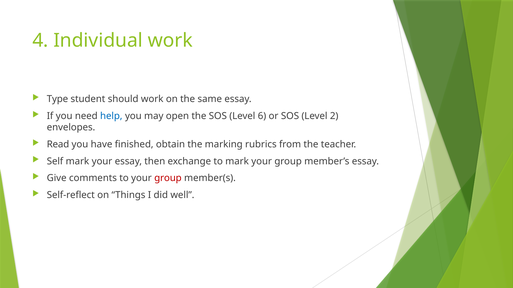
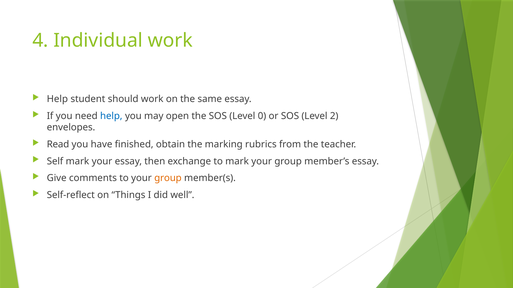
Type at (57, 99): Type -> Help
6: 6 -> 0
group at (168, 178) colour: red -> orange
